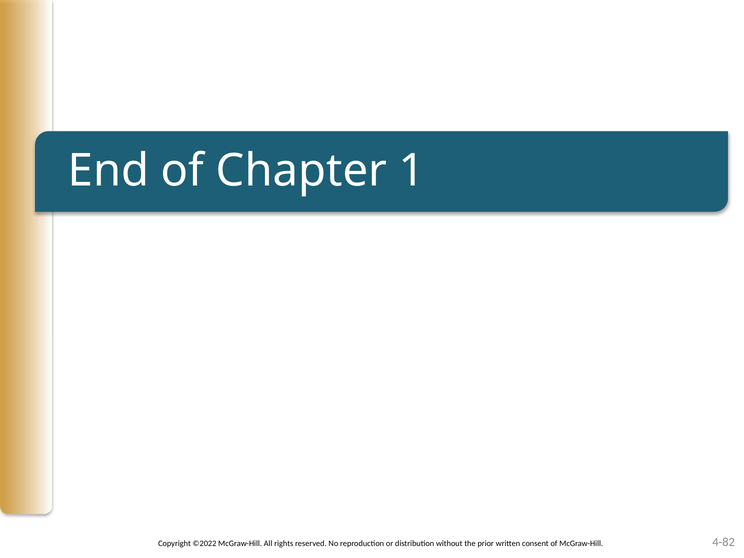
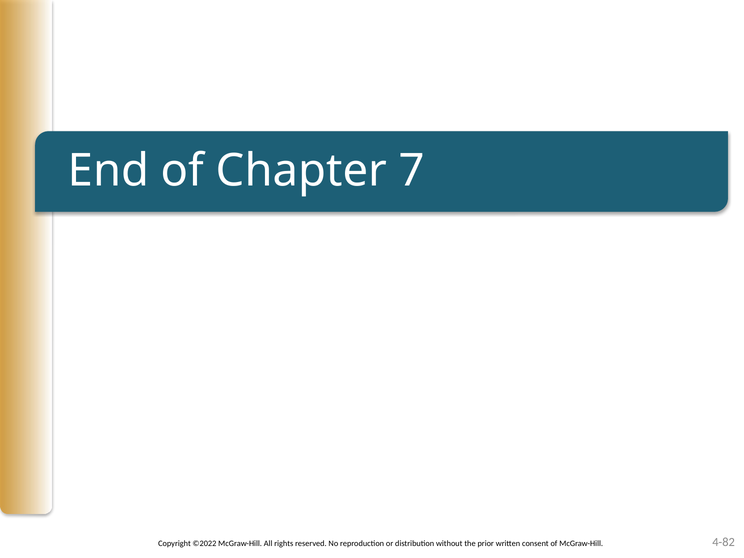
1: 1 -> 7
